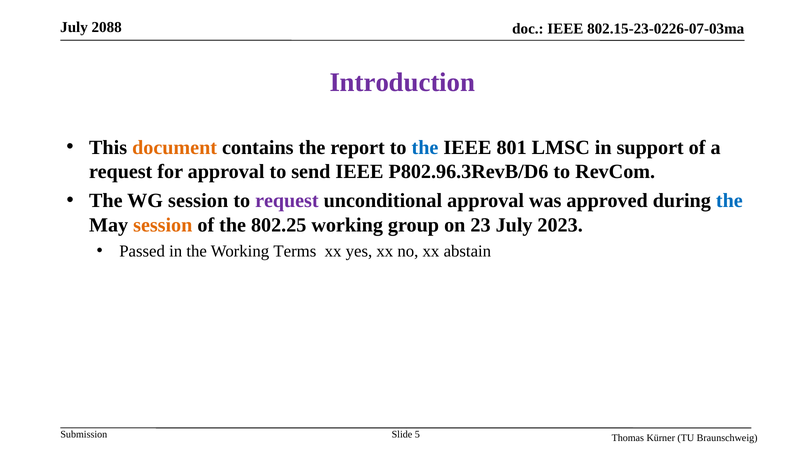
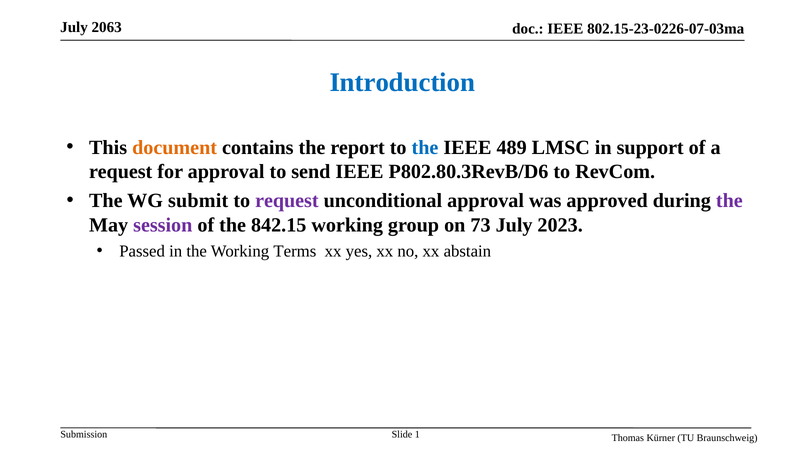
2088: 2088 -> 2063
Introduction colour: purple -> blue
801: 801 -> 489
P802.96.3RevB/D6: P802.96.3RevB/D6 -> P802.80.3RevB/D6
WG session: session -> submit
the at (729, 201) colour: blue -> purple
session at (163, 225) colour: orange -> purple
802.25: 802.25 -> 842.15
23: 23 -> 73
5: 5 -> 1
